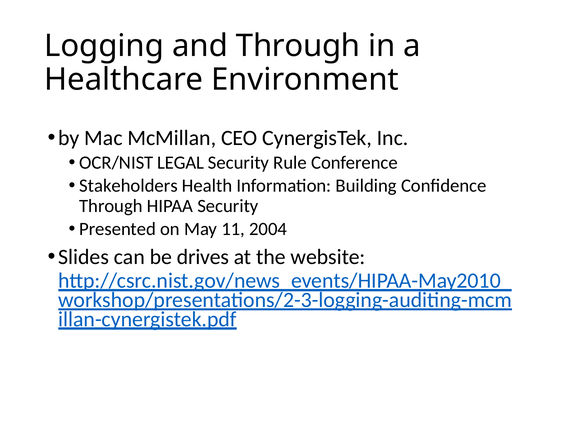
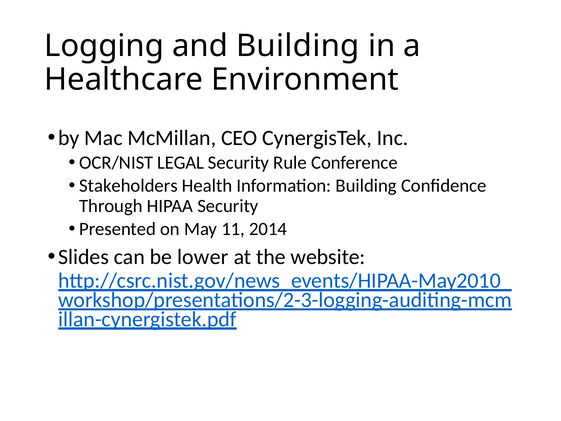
and Through: Through -> Building
2004: 2004 -> 2014
drives: drives -> lower
